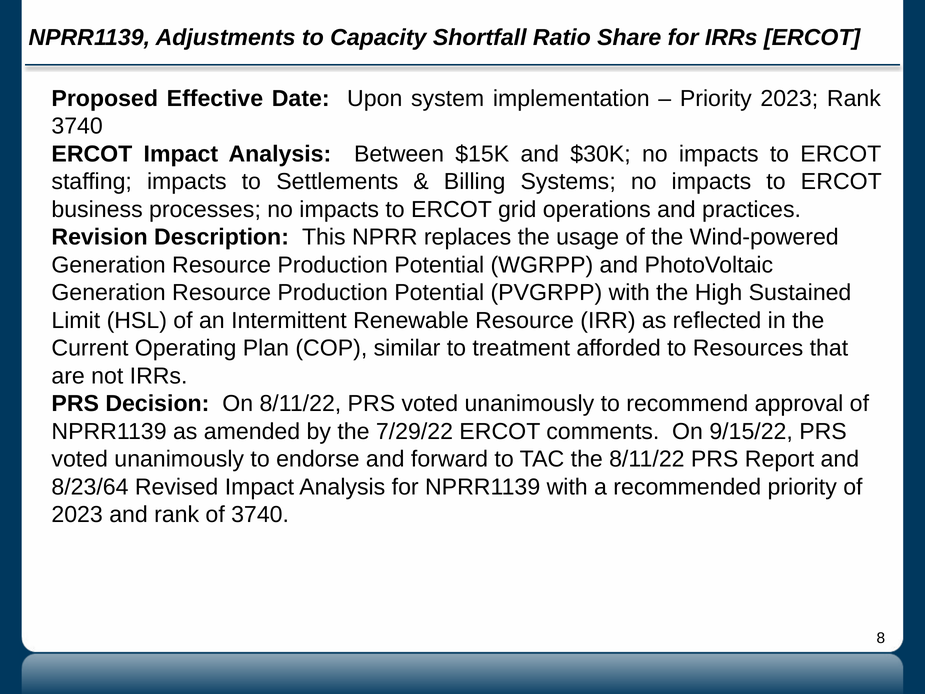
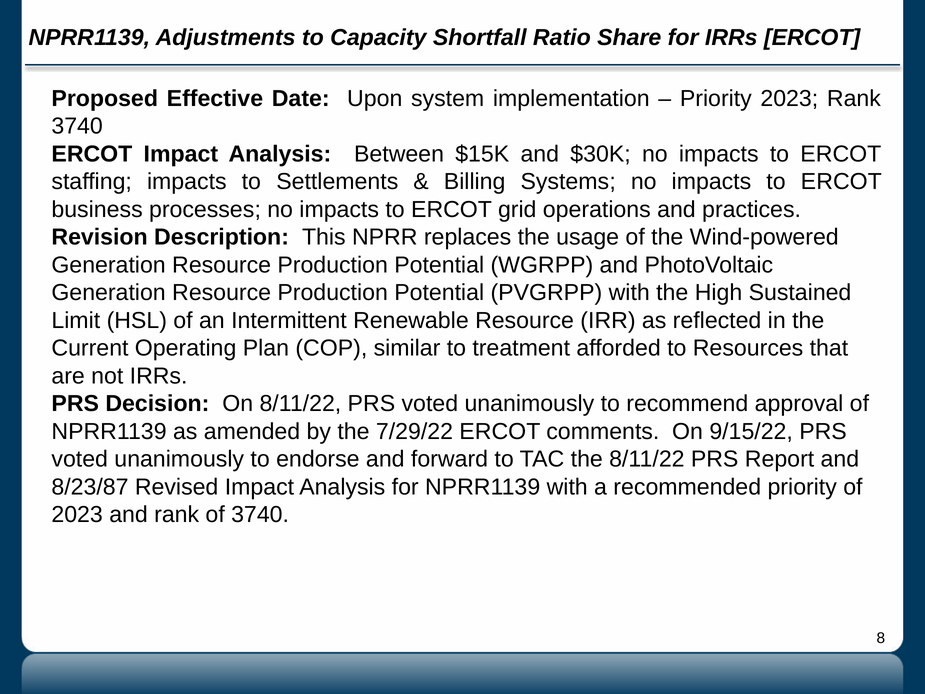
8/23/64: 8/23/64 -> 8/23/87
